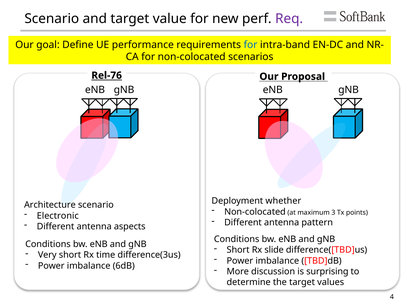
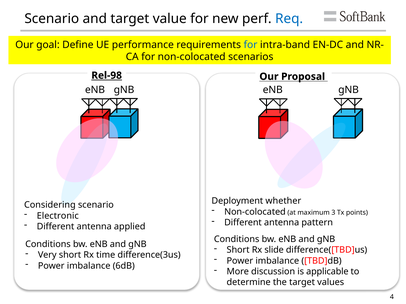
Req colour: purple -> blue
Rel-76: Rel-76 -> Rel-98
Architecture: Architecture -> Considering
aspects: aspects -> applied
surprising: surprising -> applicable
